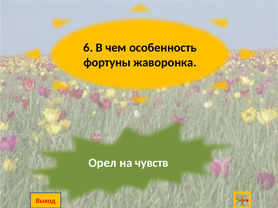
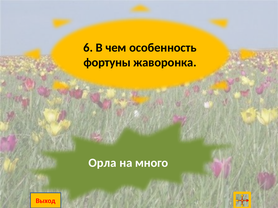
Орел: Орел -> Орла
чувств: чувств -> много
